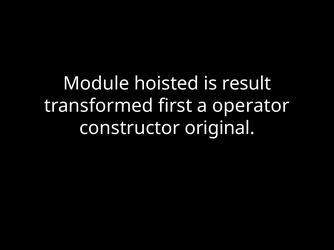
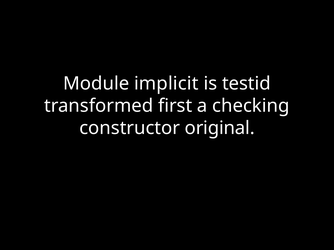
hoisted: hoisted -> implicit
result: result -> testid
operator: operator -> checking
